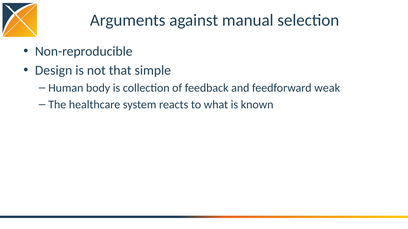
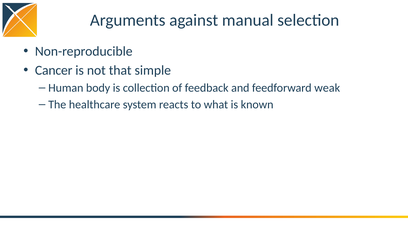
Design: Design -> Cancer
